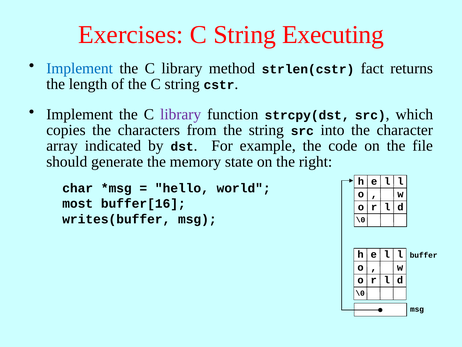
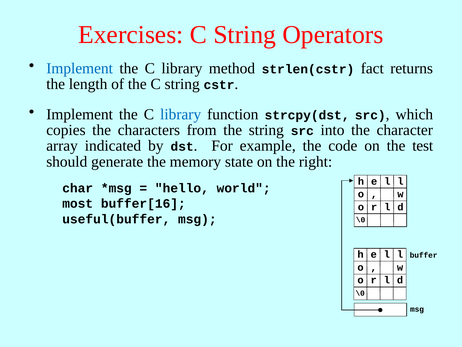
Executing: Executing -> Operators
library at (181, 114) colour: purple -> blue
file: file -> test
writes(buffer: writes(buffer -> useful(buffer
